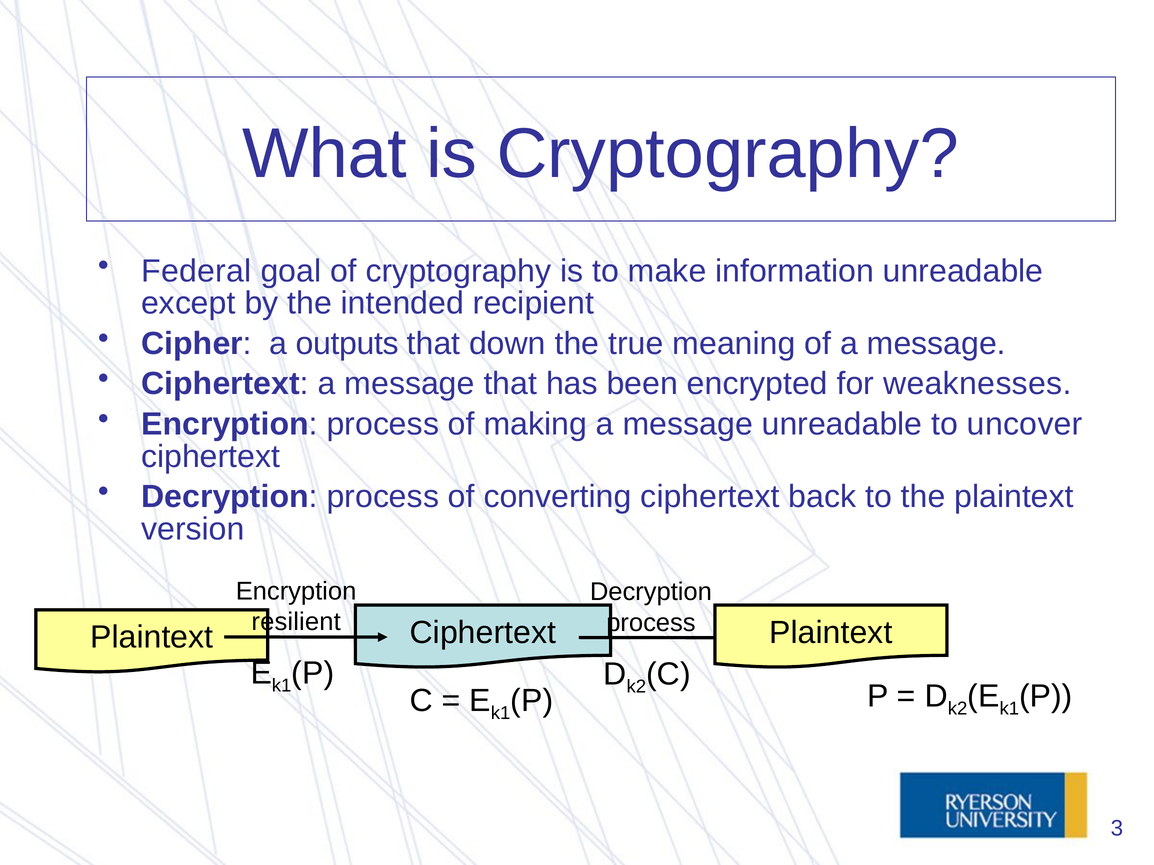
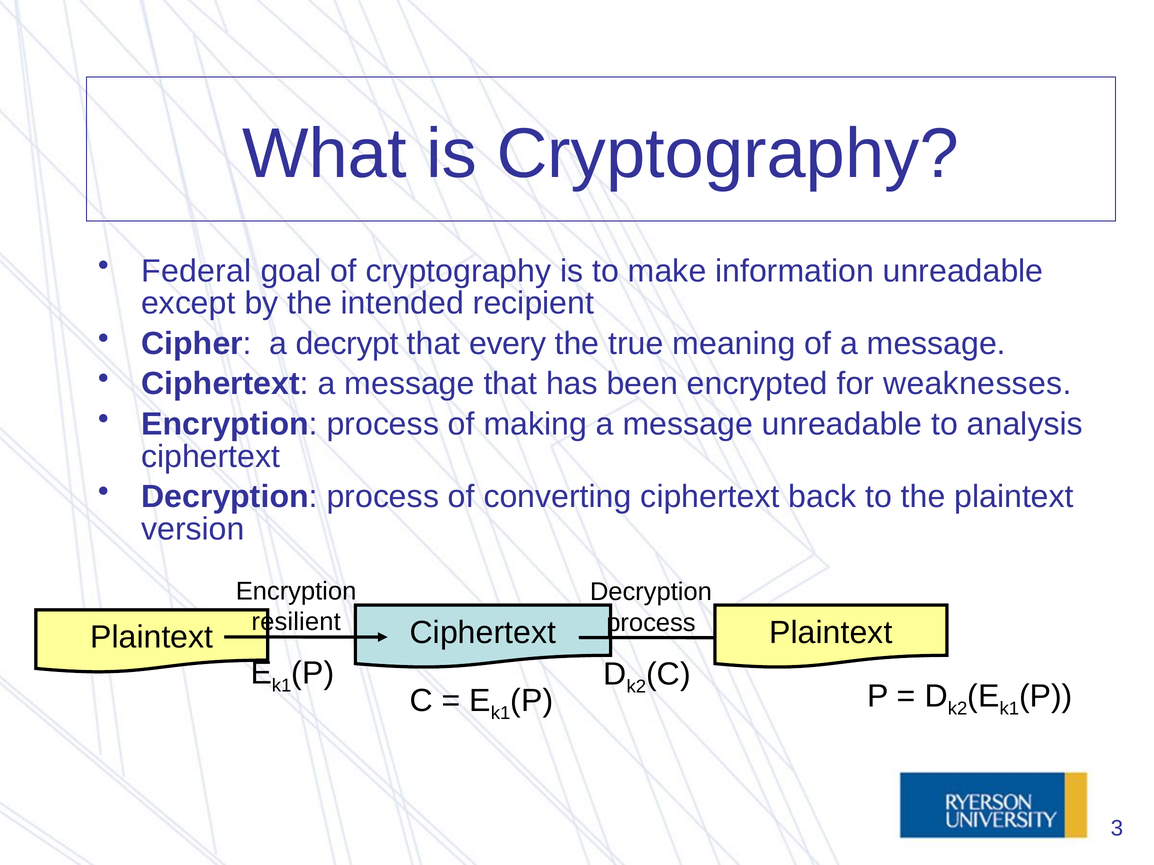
outputs: outputs -> decrypt
down: down -> every
uncover: uncover -> analysis
